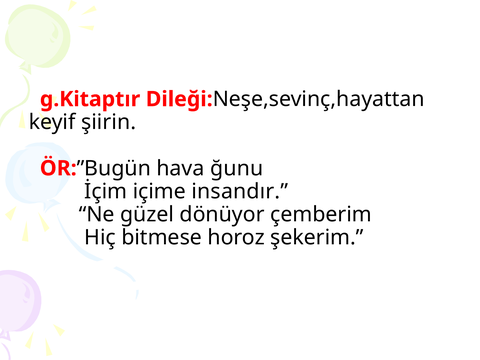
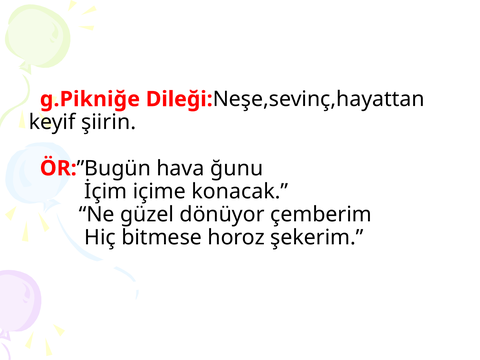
g.Kitaptır: g.Kitaptır -> g.Pikniğe
insandır: insandır -> konacak
